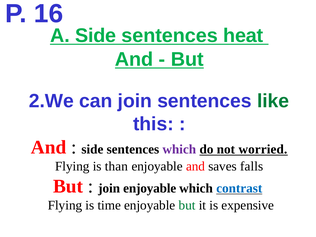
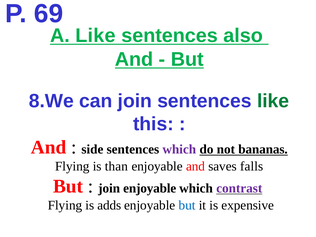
16: 16 -> 69
A Side: Side -> Like
heat: heat -> also
2.We: 2.We -> 8.We
worried: worried -> bananas
contrast colour: blue -> purple
time: time -> adds
but at (187, 205) colour: green -> blue
